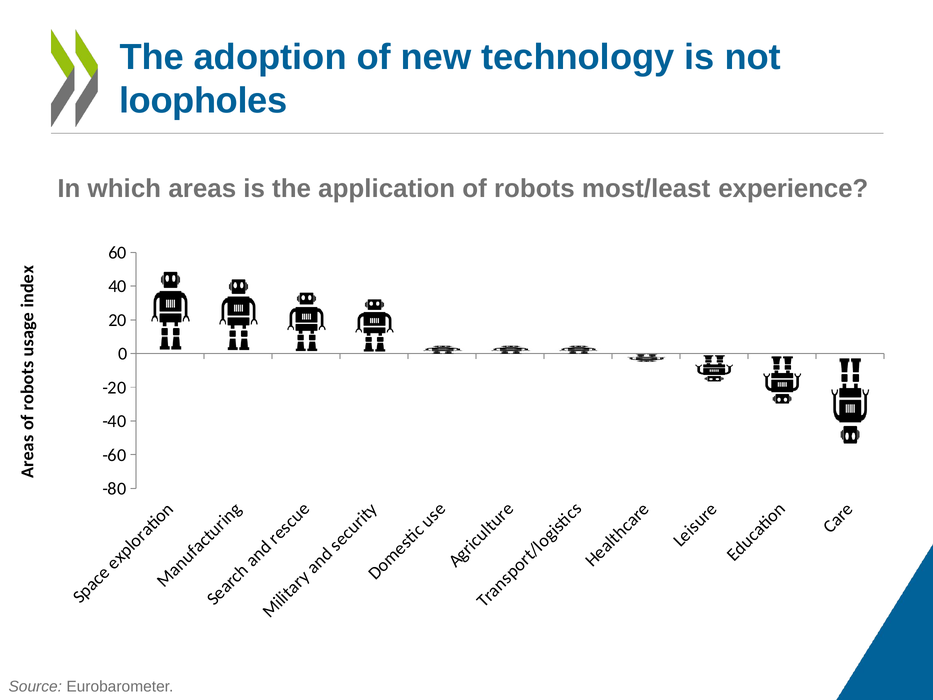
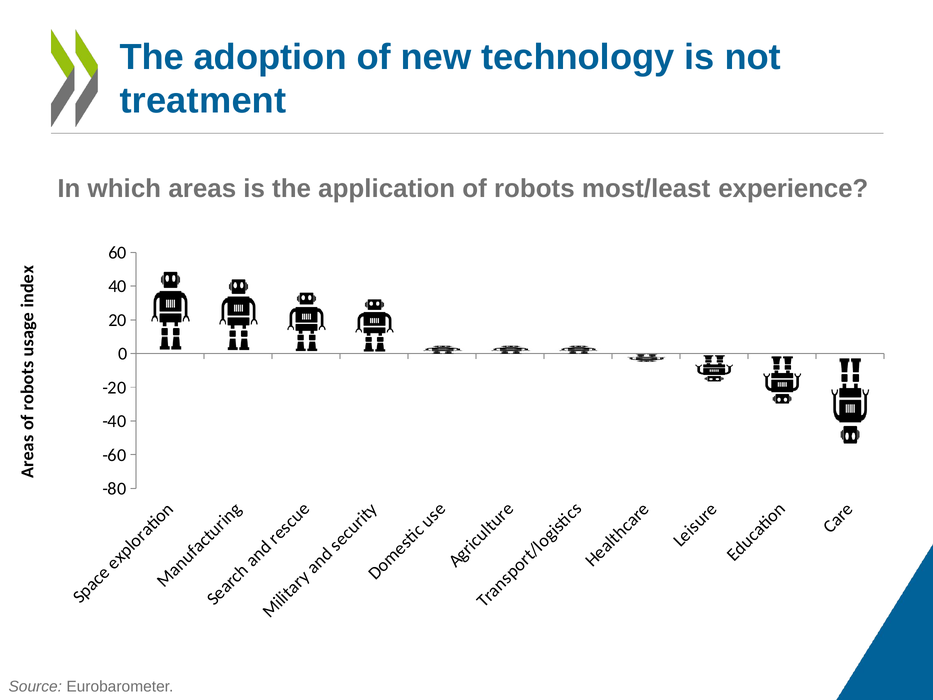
loopholes: loopholes -> treatment
